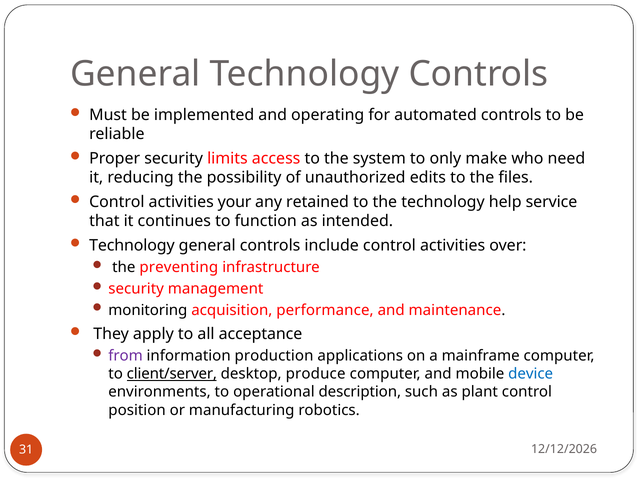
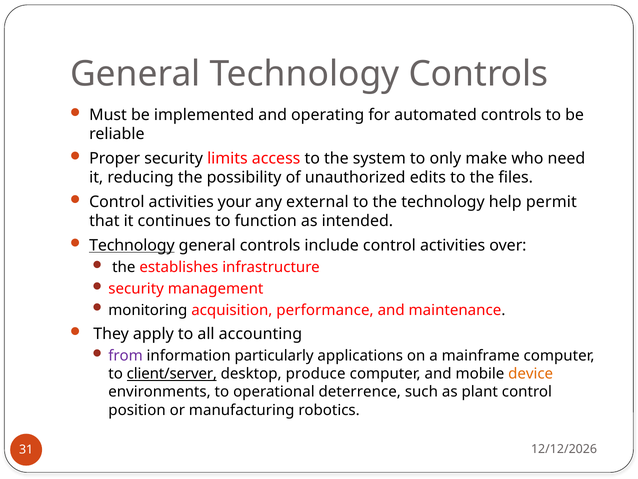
retained: retained -> external
service: service -> permit
Technology at (132, 245) underline: none -> present
preventing: preventing -> establishes
acceptance: acceptance -> accounting
production: production -> particularly
device colour: blue -> orange
description: description -> deterrence
